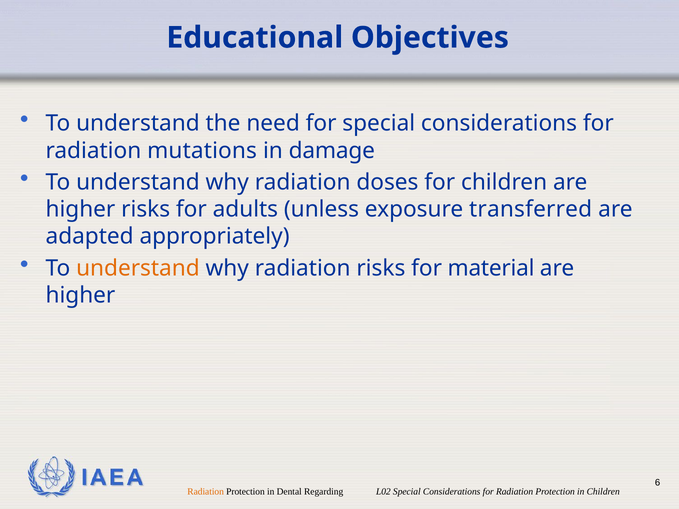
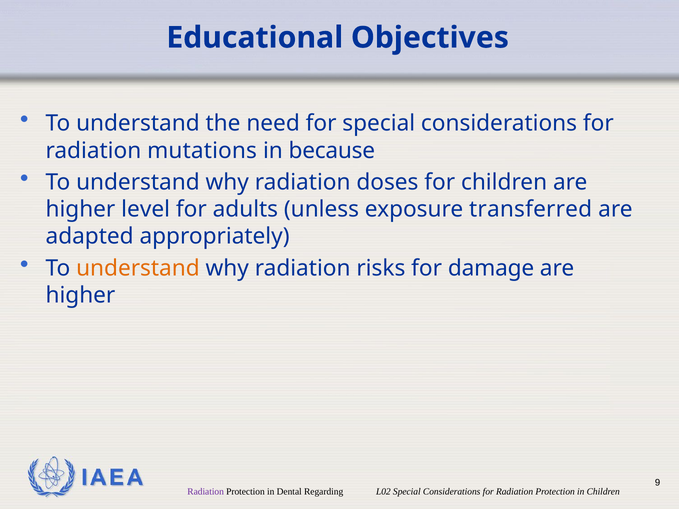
damage: damage -> because
higher risks: risks -> level
material: material -> damage
6: 6 -> 9
Radiation at (206, 492) colour: orange -> purple
